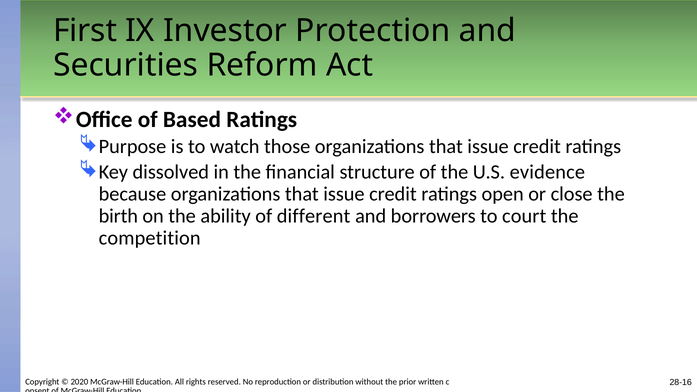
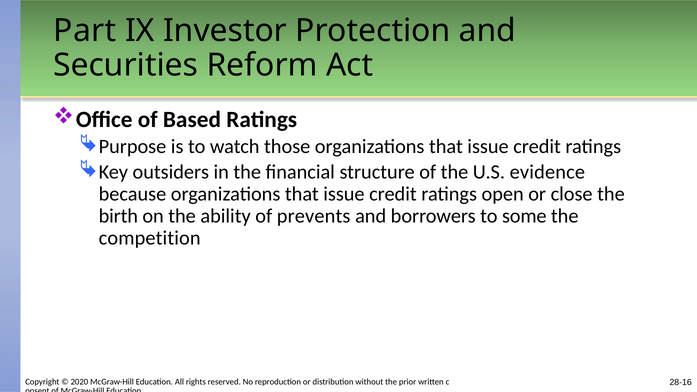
First: First -> Part
dissolved: dissolved -> outsiders
different: different -> prevents
court: court -> some
